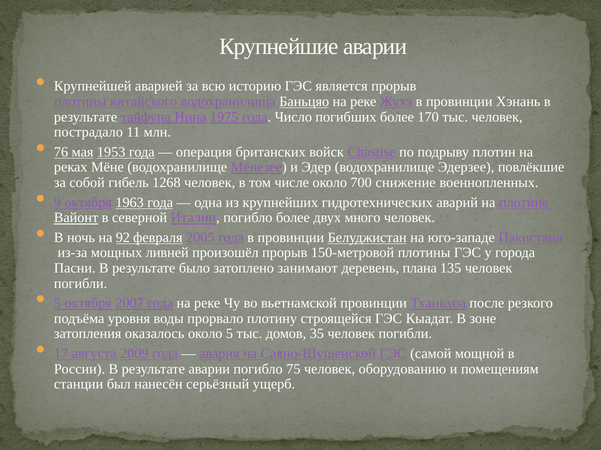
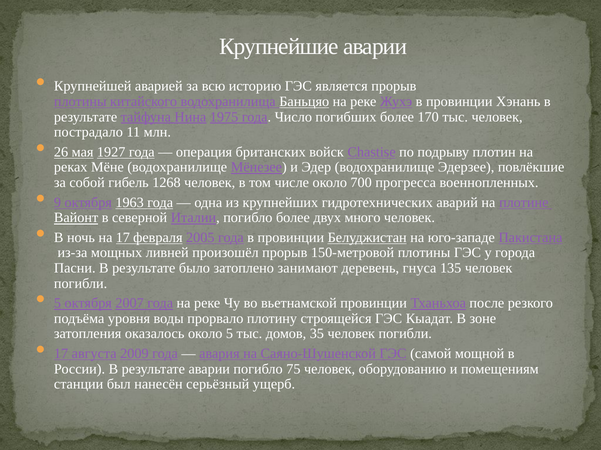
76: 76 -> 26
1953: 1953 -> 1927
снижение: снижение -> прогресса
на 92: 92 -> 17
плана: плана -> гнуса
